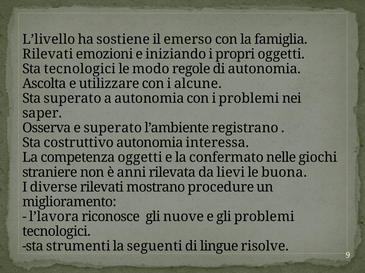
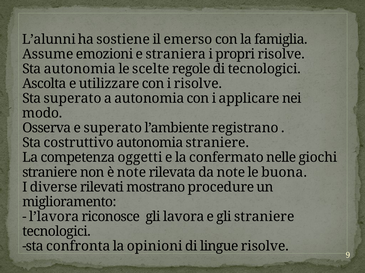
L’livello: L’livello -> L’alunni
Rilevati at (48, 54): Rilevati -> Assume
iniziando: iniziando -> straniera
propri oggetti: oggetti -> risolve
Sta tecnologici: tecnologici -> autonomia
modo: modo -> scelte
di autonomia: autonomia -> tecnologici
i alcune: alcune -> risolve
i problemi: problemi -> applicare
saper: saper -> modo
autonomia interessa: interessa -> straniere
è anni: anni -> note
da lievi: lievi -> note
nuove: nuove -> lavora
gli problemi: problemi -> straniere
strumenti: strumenti -> confronta
seguenti: seguenti -> opinioni
